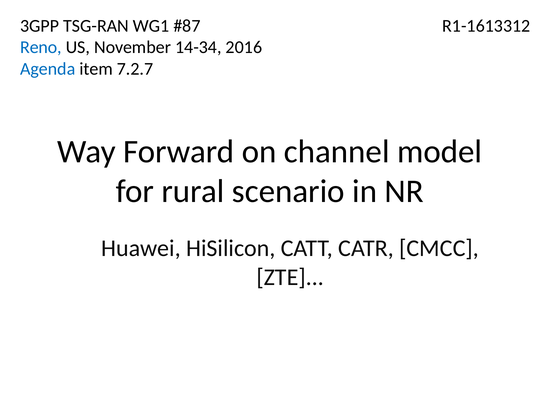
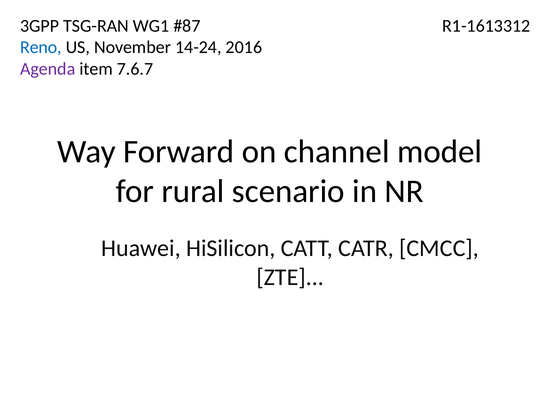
14-34: 14-34 -> 14-24
Agenda colour: blue -> purple
7.2.7: 7.2.7 -> 7.6.7
